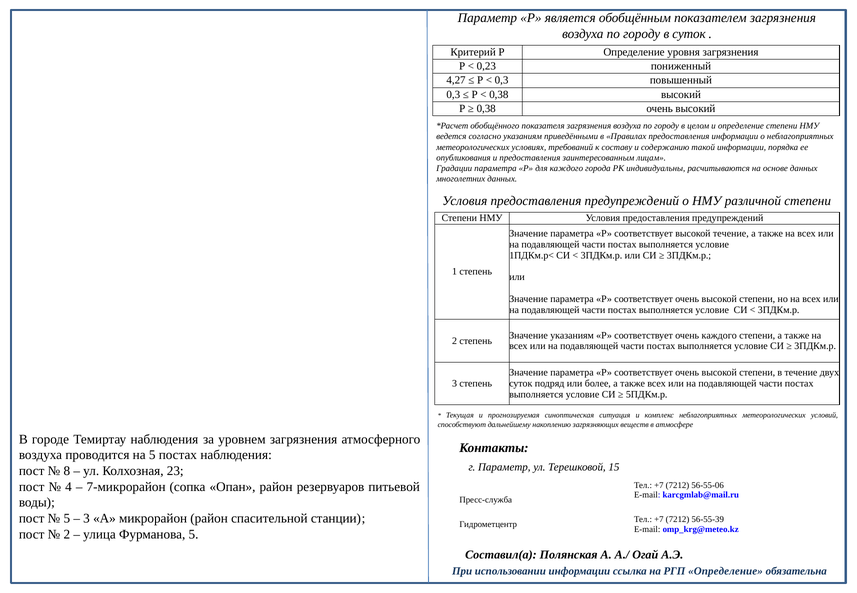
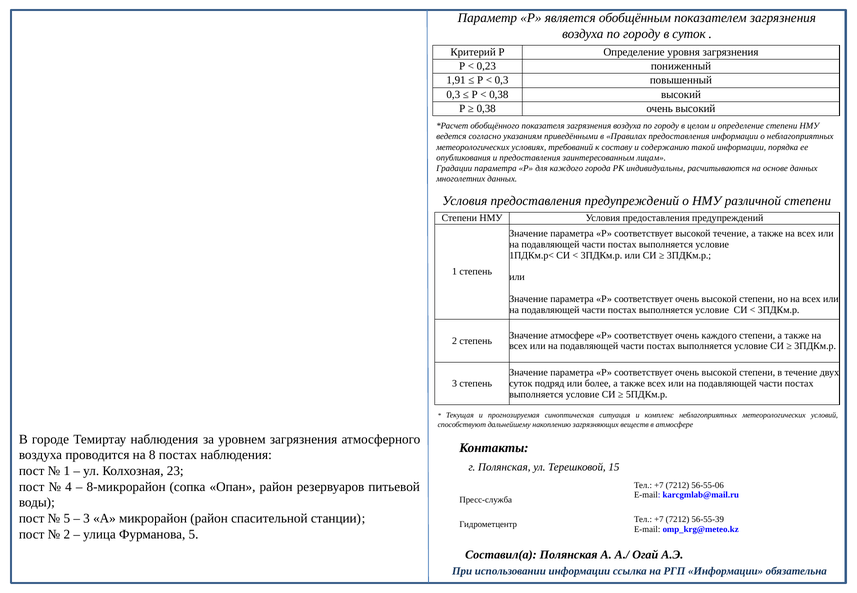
4,27: 4,27 -> 1,91
Значение указаниям: указаниям -> атмосфере
на 5: 5 -> 8
г Параметр: Параметр -> Полянская
8 at (67, 471): 8 -> 1
7-микрорайон: 7-микрорайон -> 8-микрорайон
РГП Определение: Определение -> Информации
